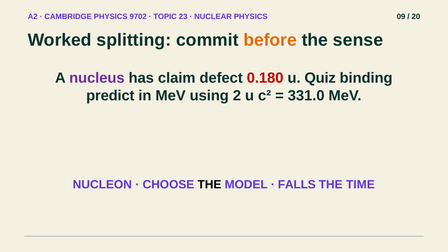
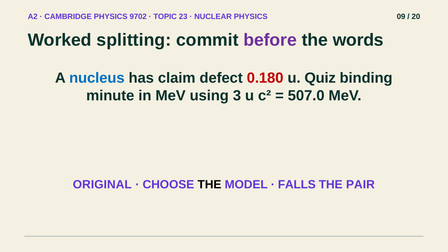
before colour: orange -> purple
sense: sense -> words
nucleus colour: purple -> blue
predict: predict -> minute
2: 2 -> 3
331.0: 331.0 -> 507.0
NUCLEON: NUCLEON -> ORIGINAL
TIME: TIME -> PAIR
